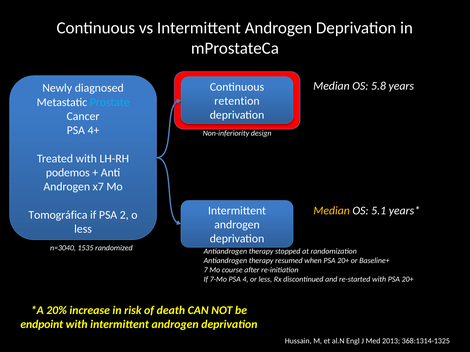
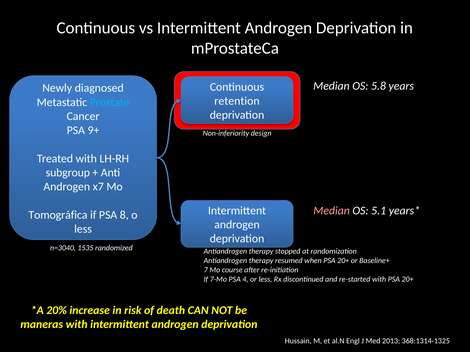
4+: 4+ -> 9+
podemos: podemos -> subgroup
Median at (332, 211) colour: yellow -> pink
2: 2 -> 8
endpoint: endpoint -> maneras
